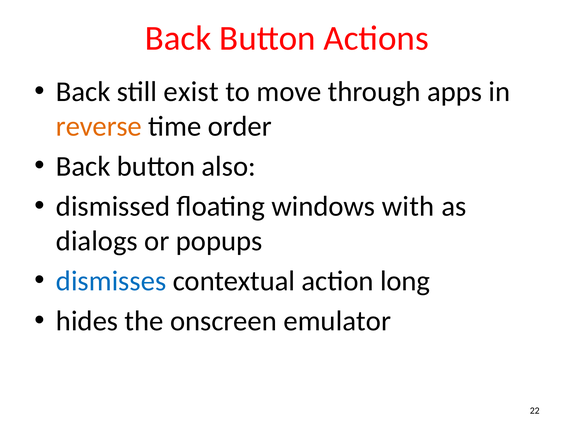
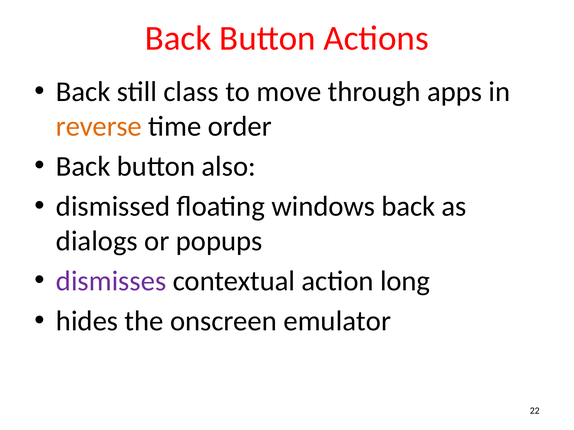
exist: exist -> class
windows with: with -> back
dismisses colour: blue -> purple
